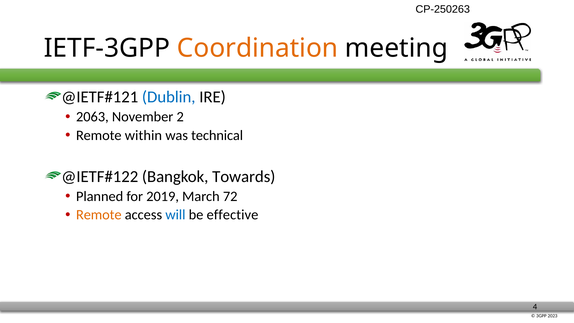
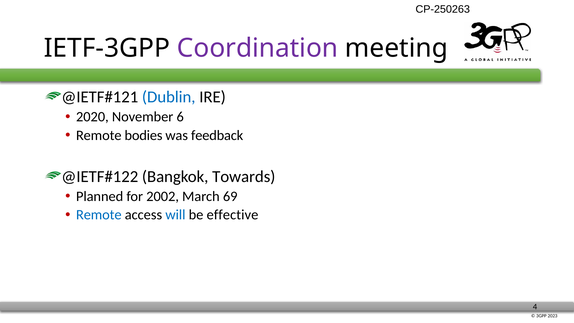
Coordination colour: orange -> purple
2063: 2063 -> 2020
2: 2 -> 6
within: within -> bodies
technical: technical -> feedback
2019: 2019 -> 2002
72: 72 -> 69
Remote at (99, 215) colour: orange -> blue
